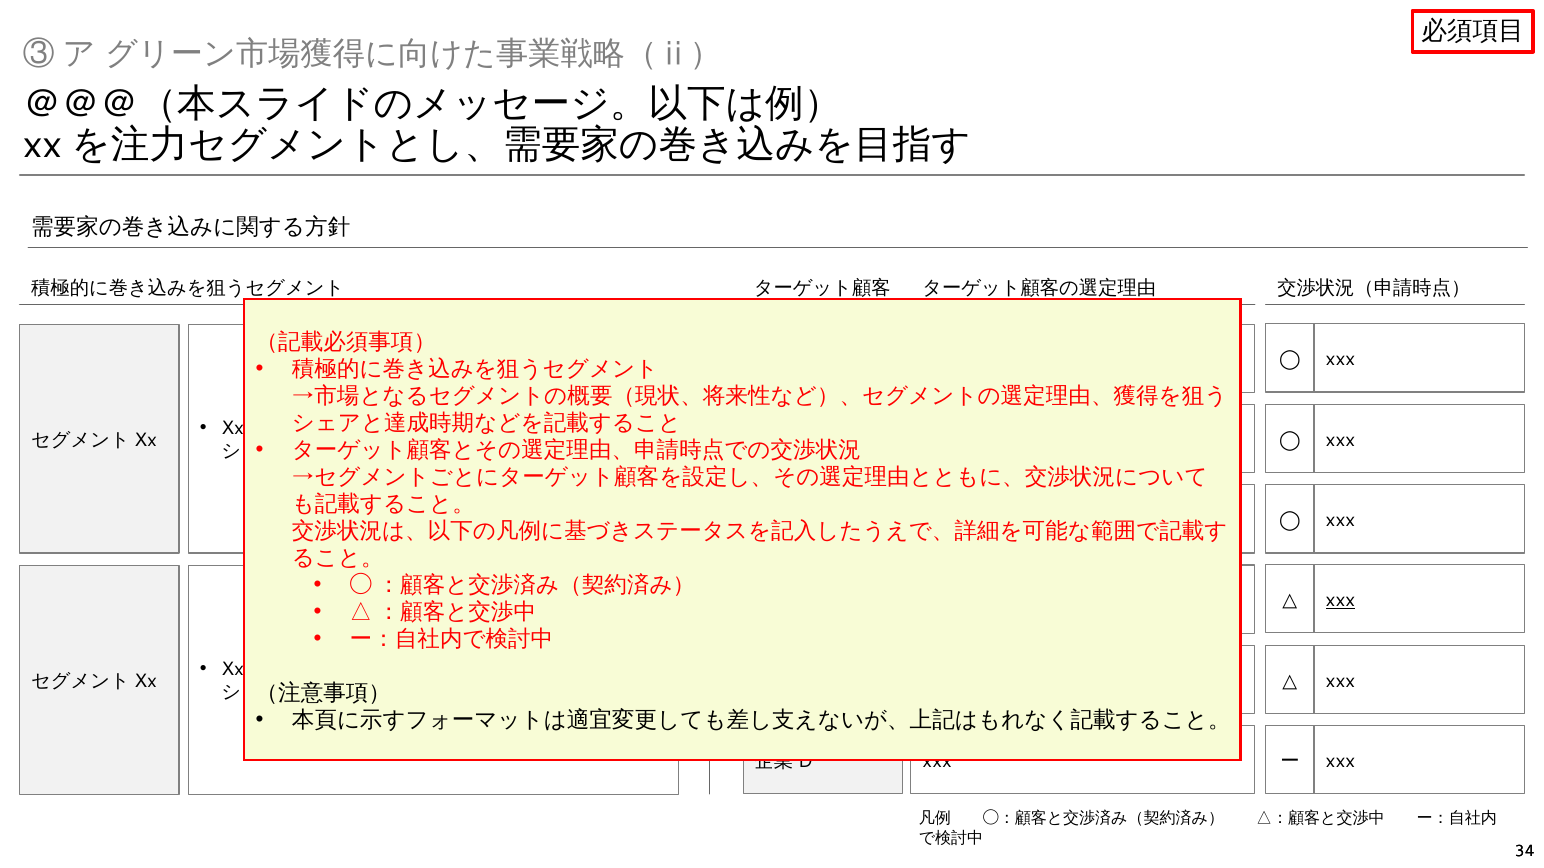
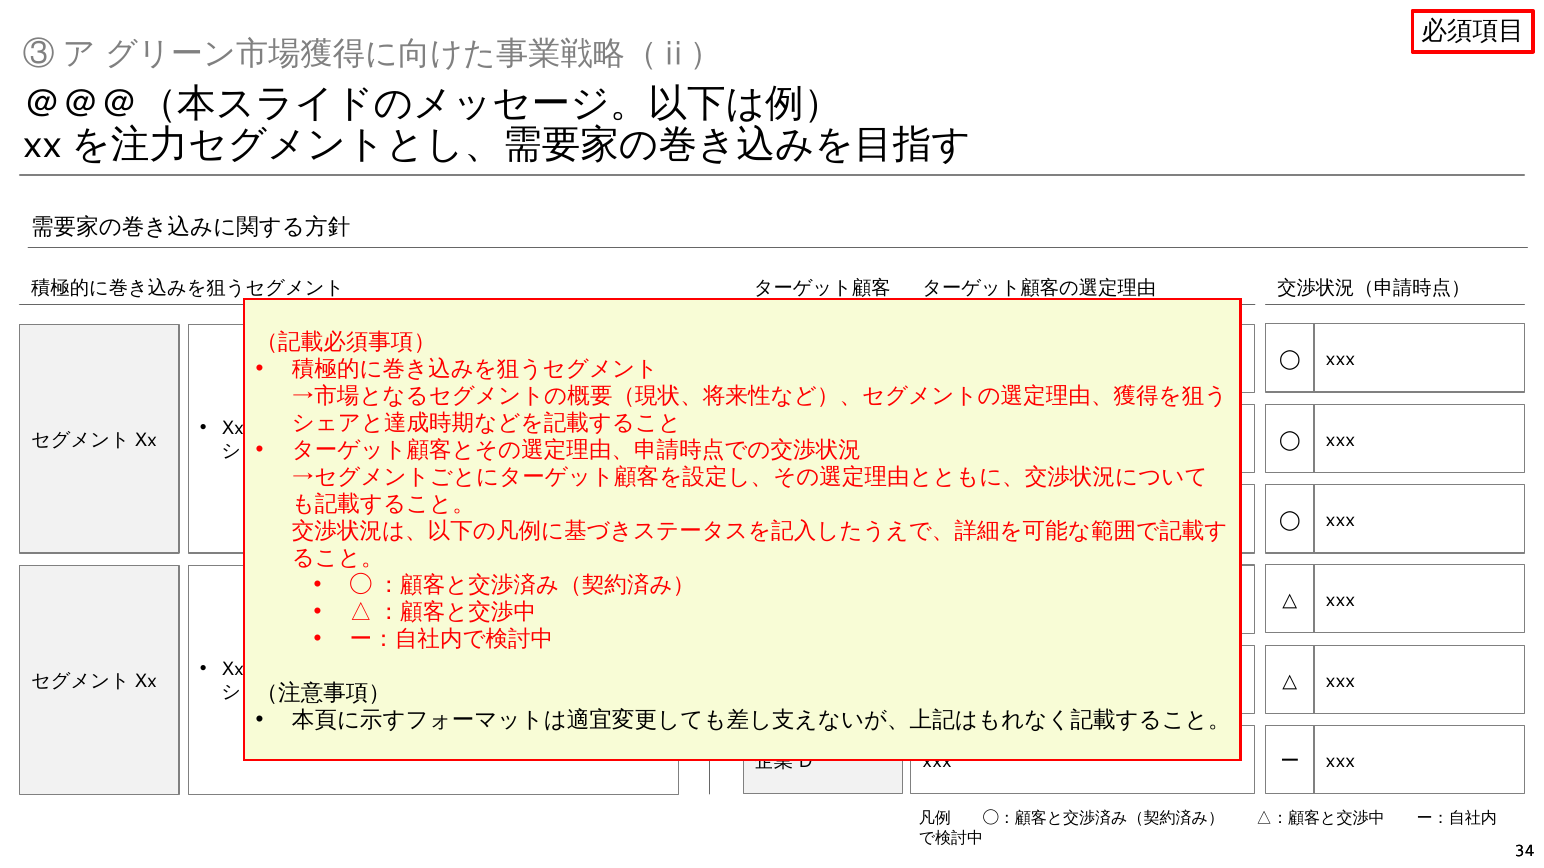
xxx at (1340, 600) underline: present -> none
